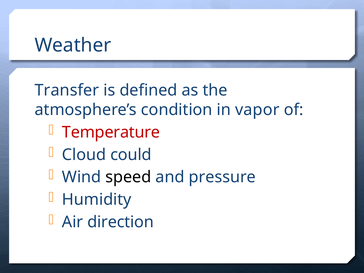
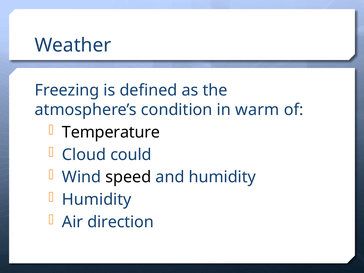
Transfer: Transfer -> Freezing
vapor: vapor -> warm
Temperature colour: red -> black
and pressure: pressure -> humidity
